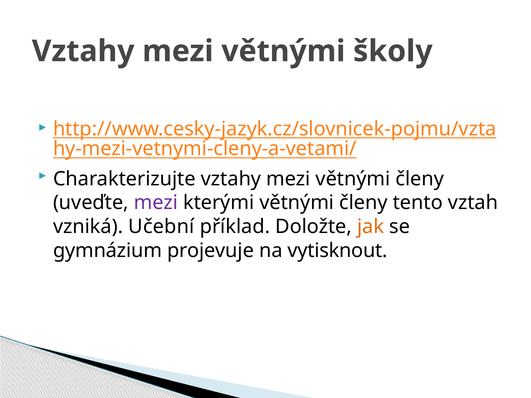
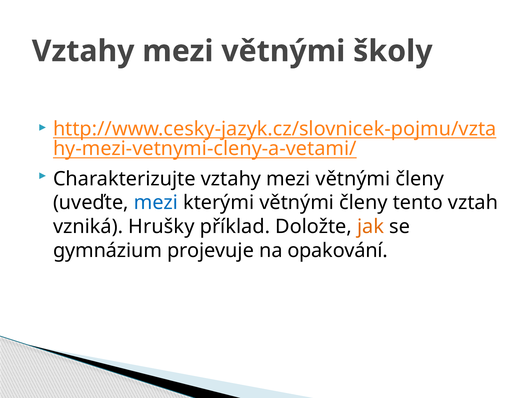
mezi at (156, 203) colour: purple -> blue
Učební: Učební -> Hrušky
vytisknout: vytisknout -> opakování
